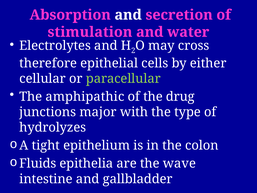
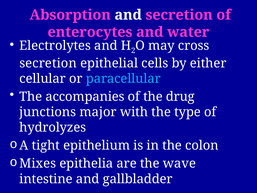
stimulation: stimulation -> enterocytes
therefore at (48, 63): therefore -> secretion
paracellular colour: light green -> light blue
amphipathic: amphipathic -> accompanies
Fluids: Fluids -> Mixes
